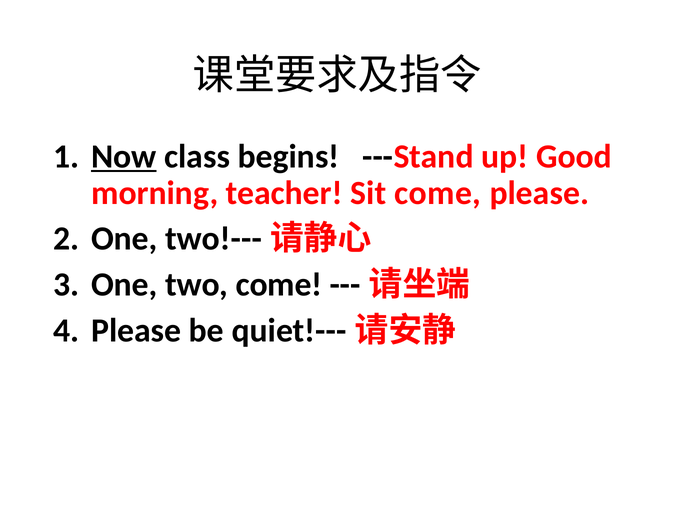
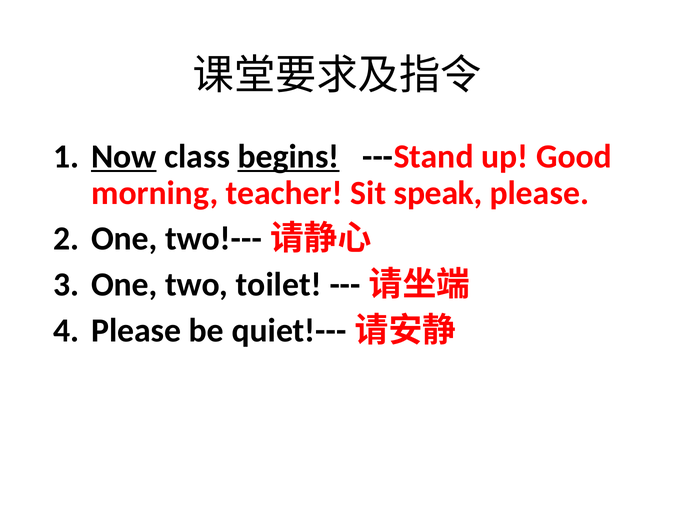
begins underline: none -> present
Sit come: come -> speak
two come: come -> toilet
